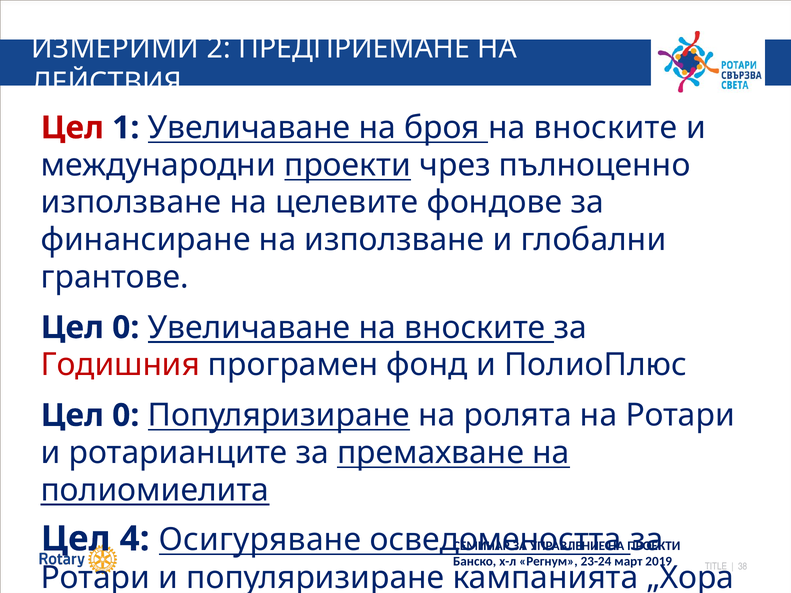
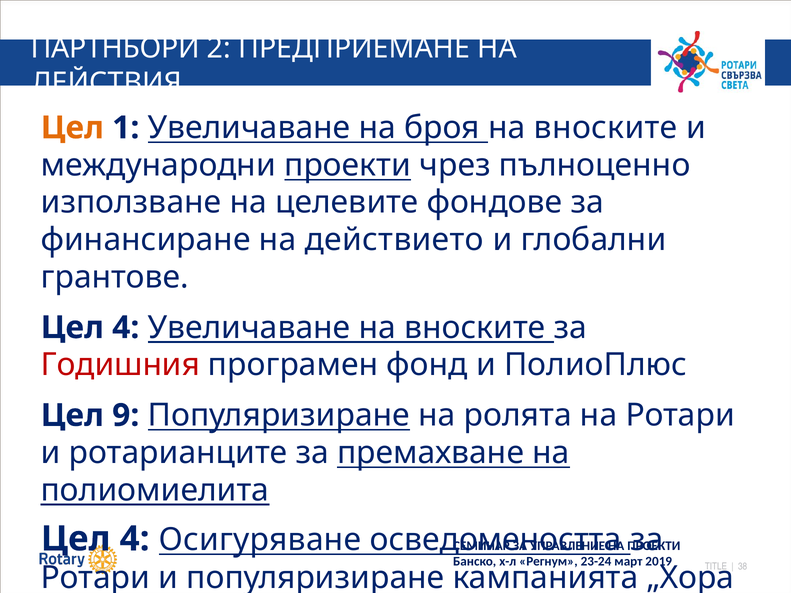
ИЗМЕРИМИ: ИЗМЕРИМИ -> ПАРТНЬОРИ
Цел at (72, 128) colour: red -> orange
финансиране на използване: използване -> действието
0 at (126, 328): 0 -> 4
0 at (126, 416): 0 -> 9
